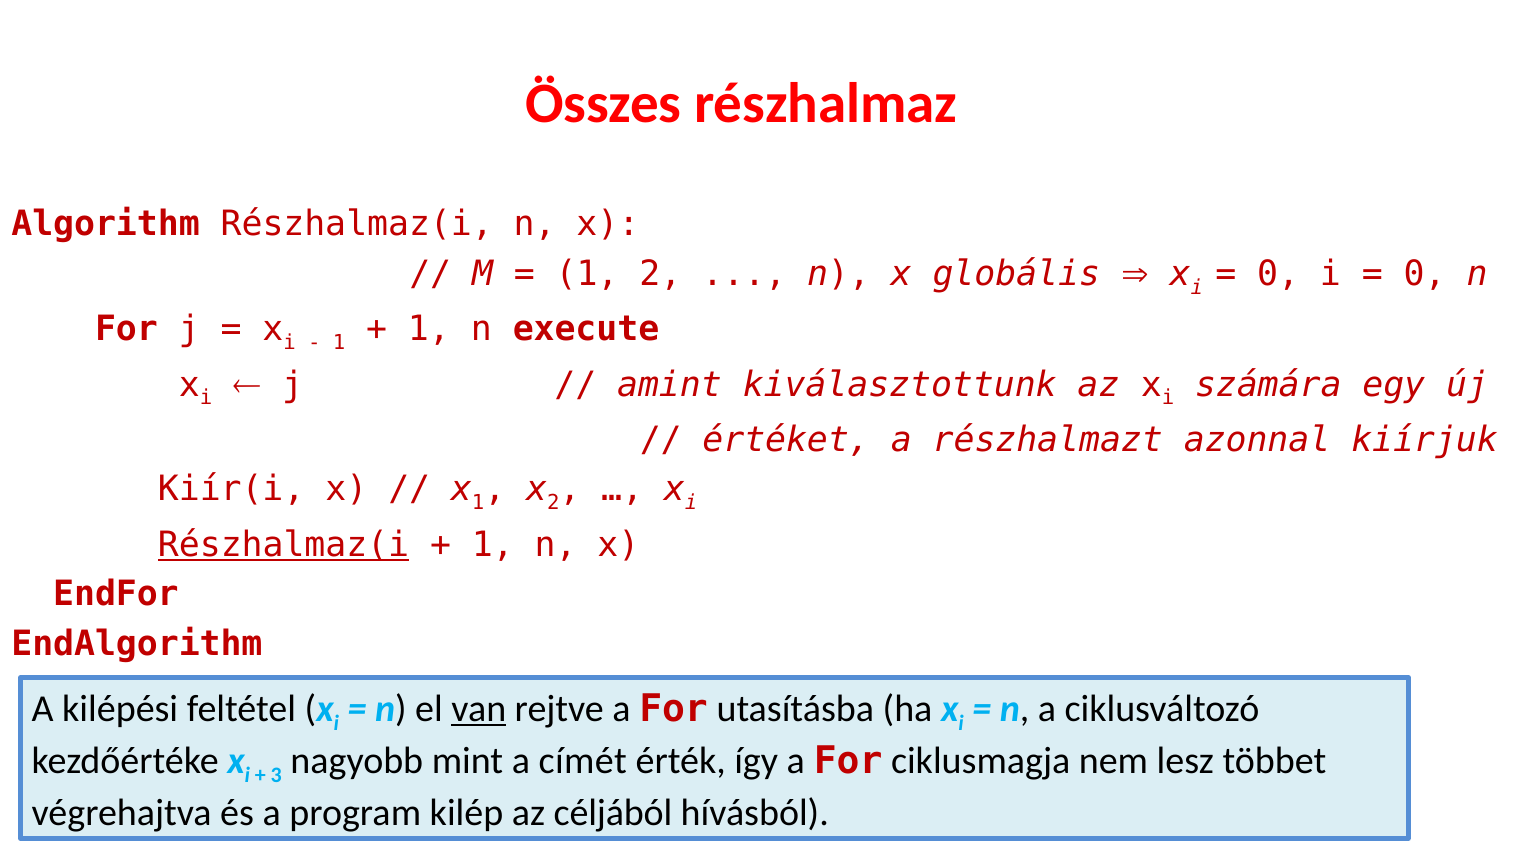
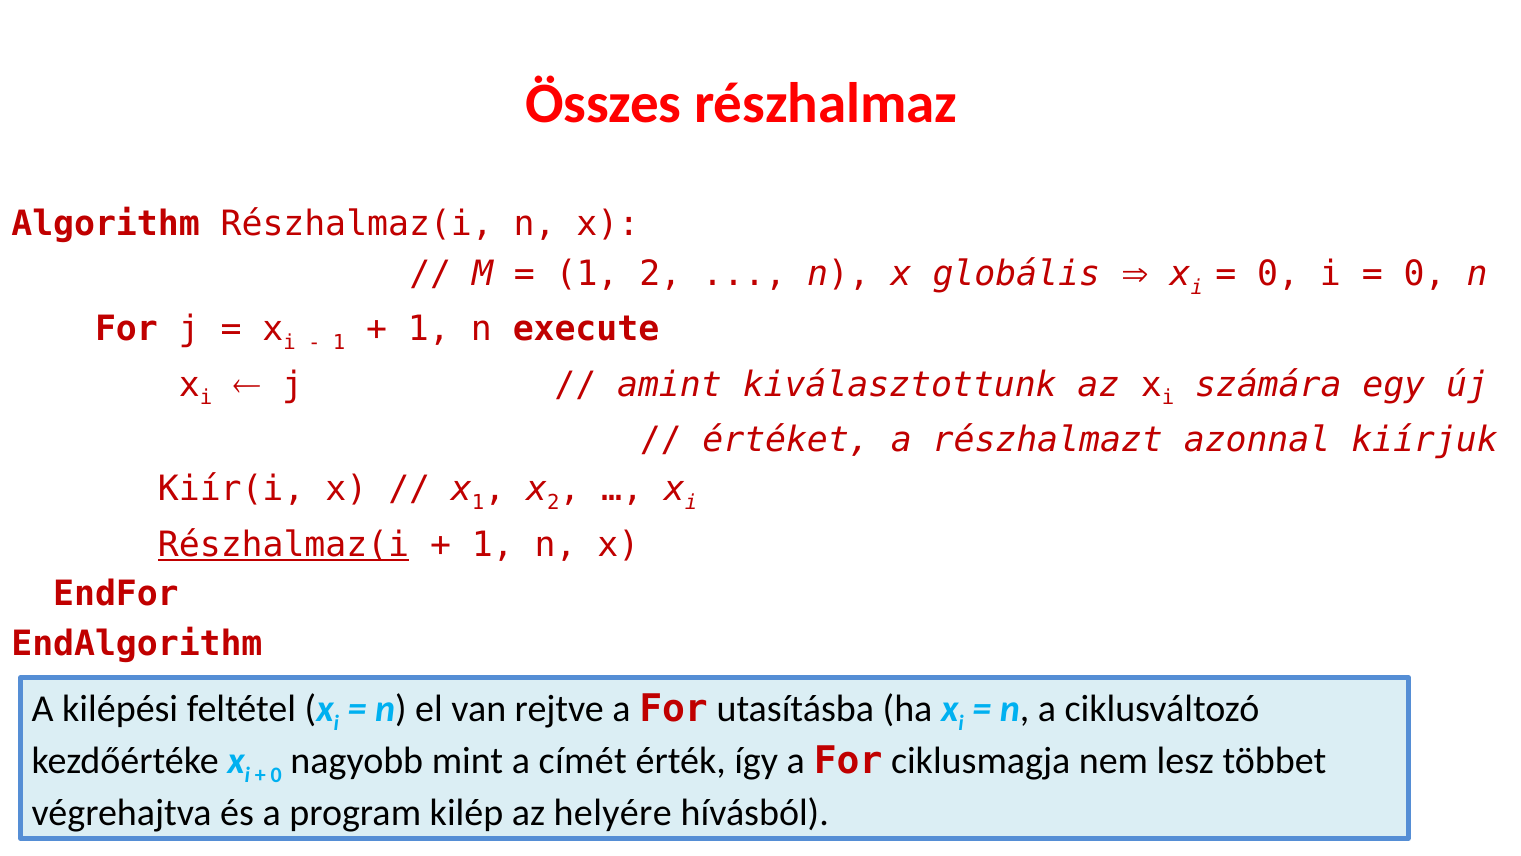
van underline: present -> none
3 at (276, 775): 3 -> 0
céljából: céljából -> helyére
